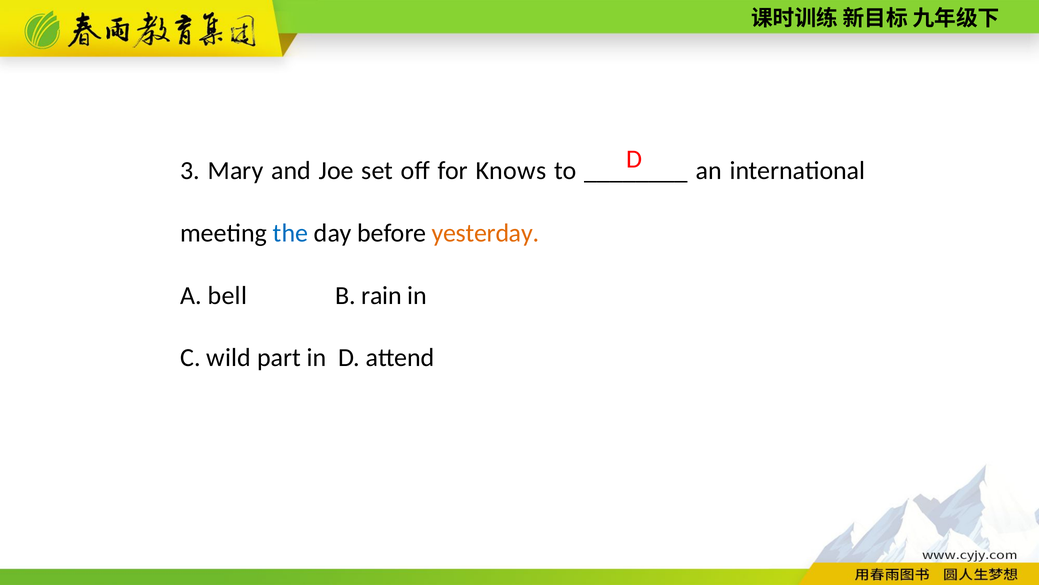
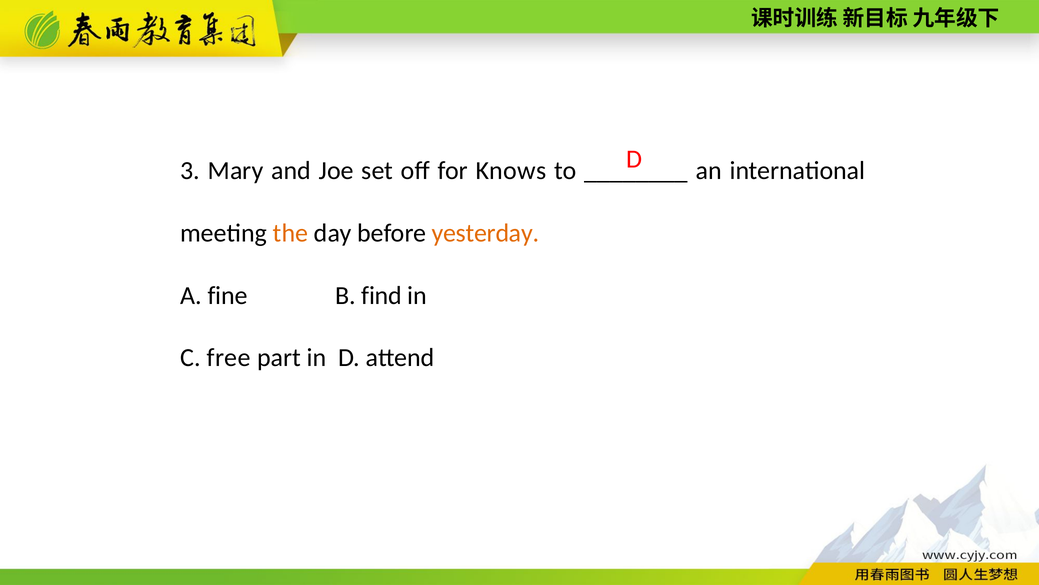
the colour: blue -> orange
bell: bell -> fine
rain: rain -> find
wild: wild -> free
